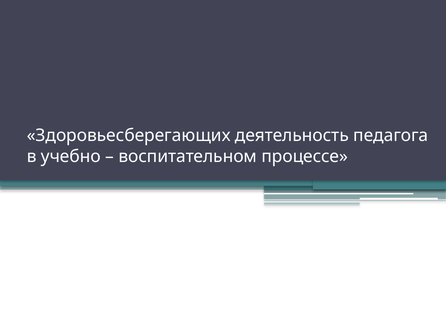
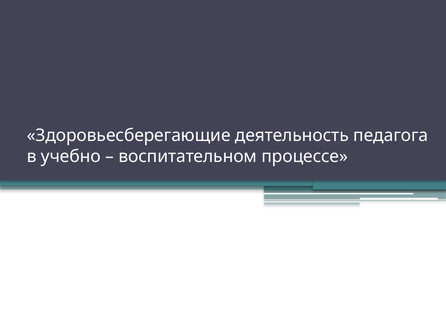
Здоровьесберегающих: Здоровьесберегающих -> Здоровьесберегающие
